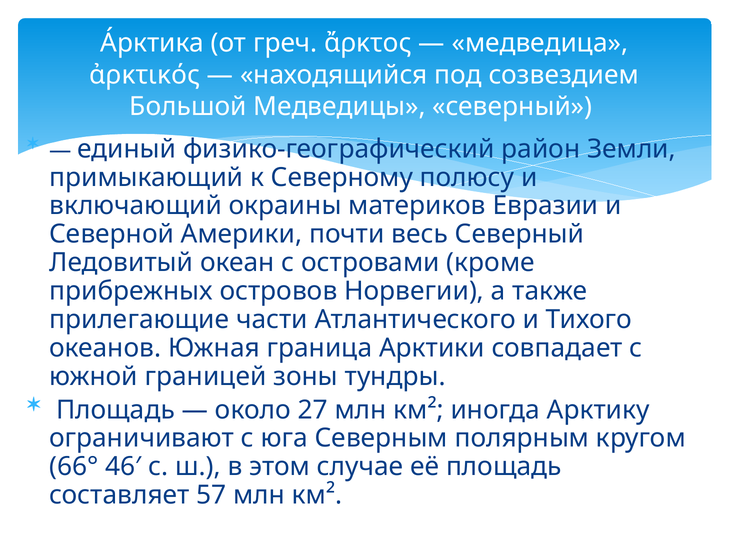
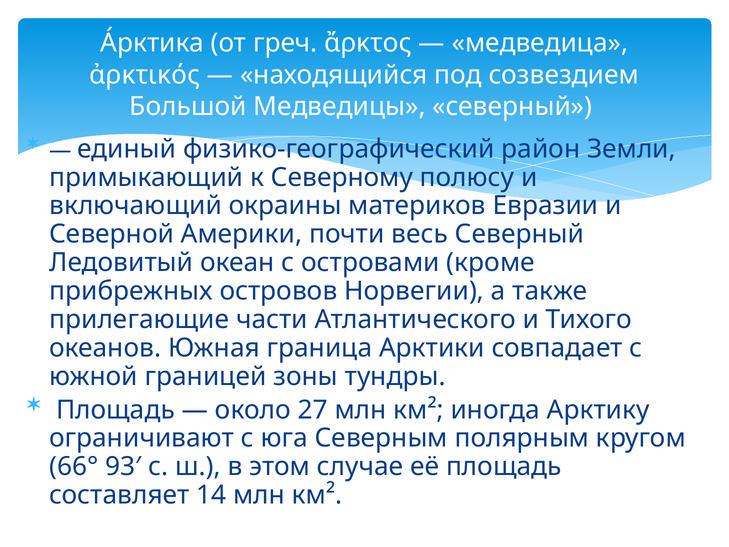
46′: 46′ -> 93′
57: 57 -> 14
